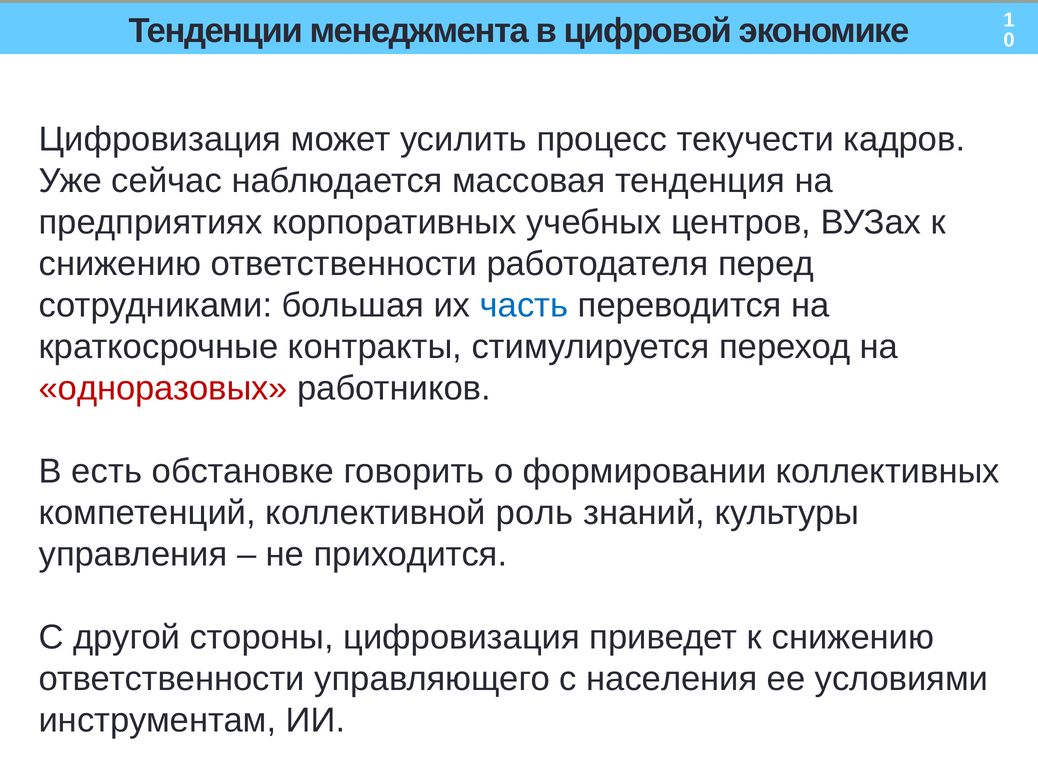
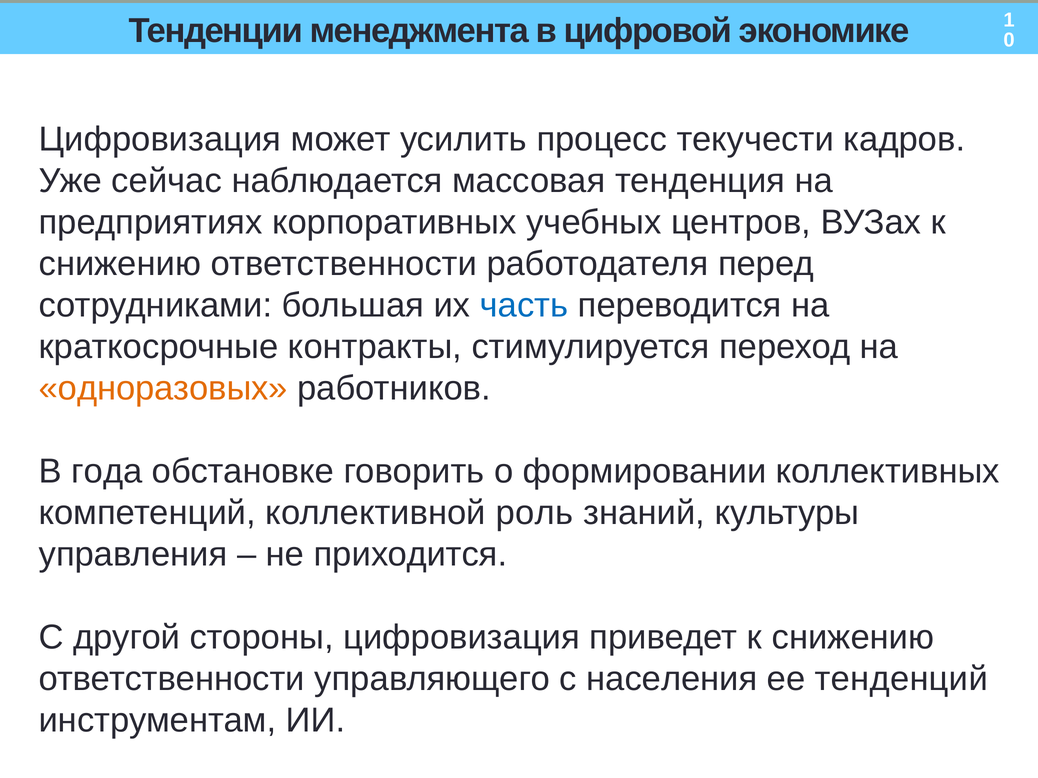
одноразовых colour: red -> orange
есть: есть -> года
условиями: условиями -> тенденций
